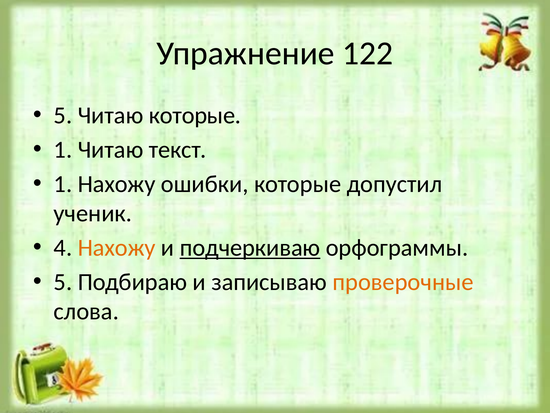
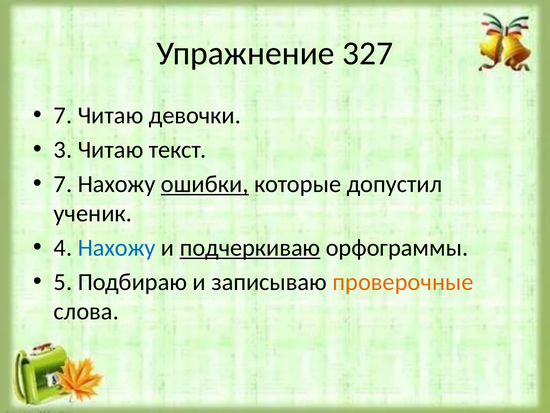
122: 122 -> 327
5 at (63, 115): 5 -> 7
Читаю которые: которые -> девочки
1 at (63, 150): 1 -> 3
1 at (63, 184): 1 -> 7
ошибки underline: none -> present
Нахожу at (117, 247) colour: orange -> blue
